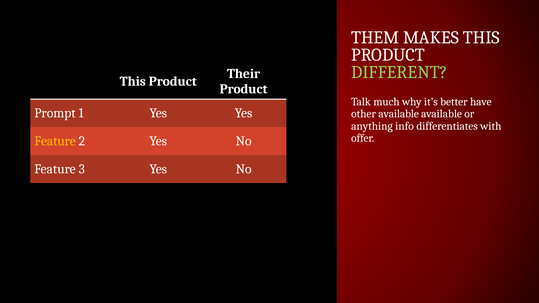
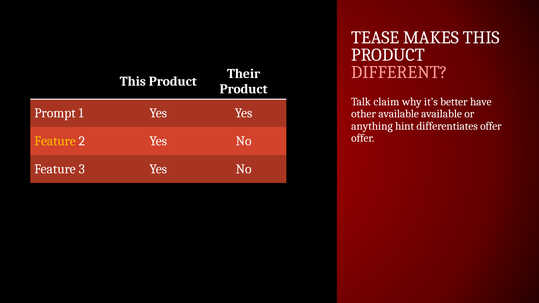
THEM: THEM -> TEASE
DIFFERENT colour: light green -> pink
much: much -> claim
info: info -> hint
differentiates with: with -> offer
